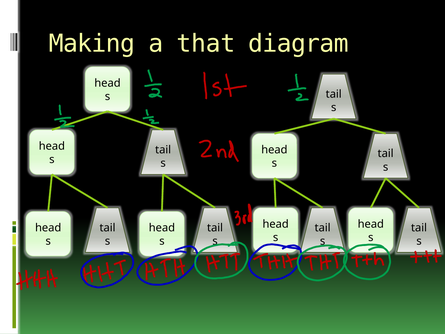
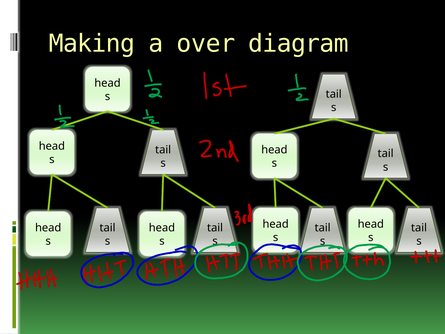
that: that -> over
